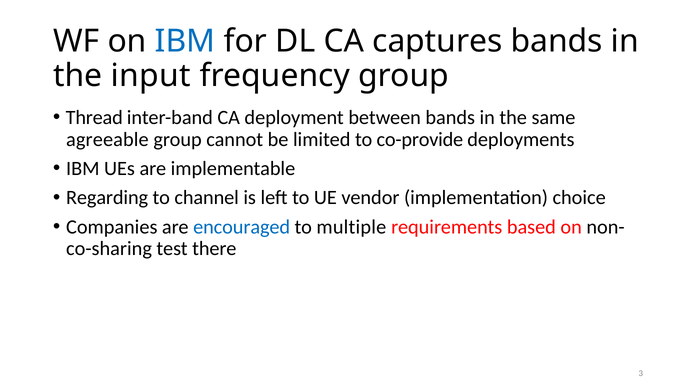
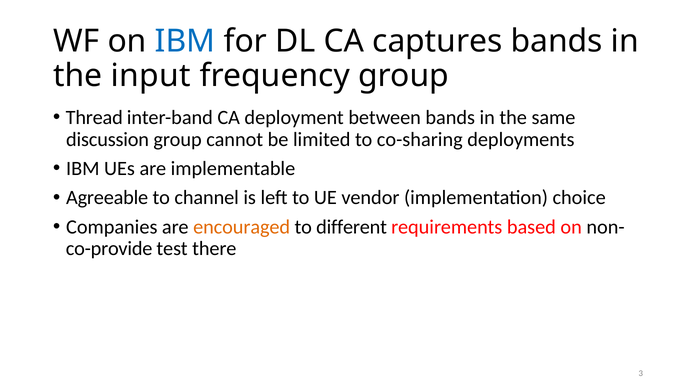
agreeable: agreeable -> discussion
co-provide: co-provide -> co-sharing
Regarding: Regarding -> Agreeable
encouraged colour: blue -> orange
multiple: multiple -> different
co-sharing: co-sharing -> co-provide
